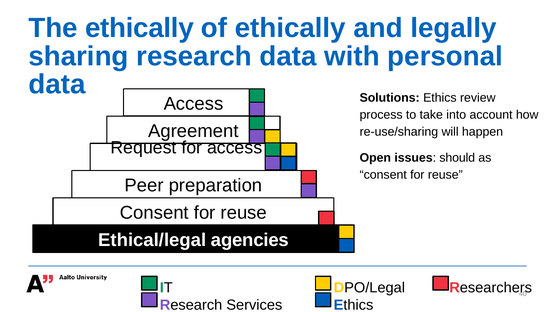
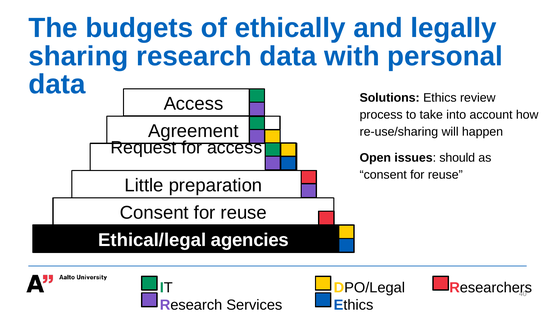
The ethically: ethically -> budgets
Peer: Peer -> Little
